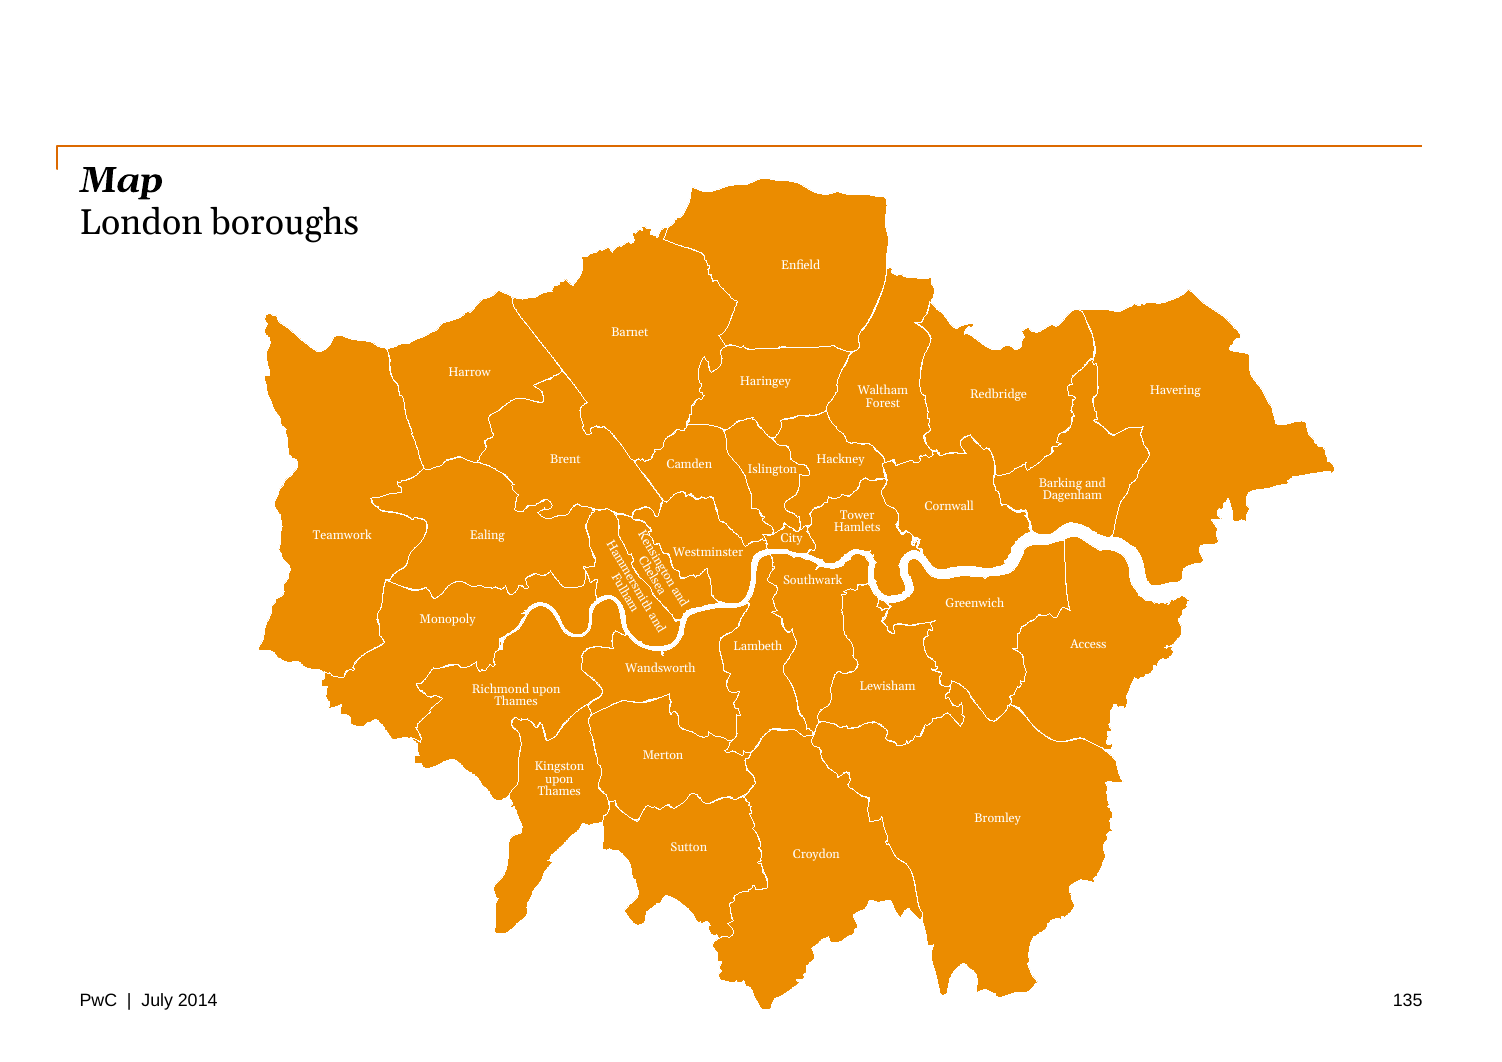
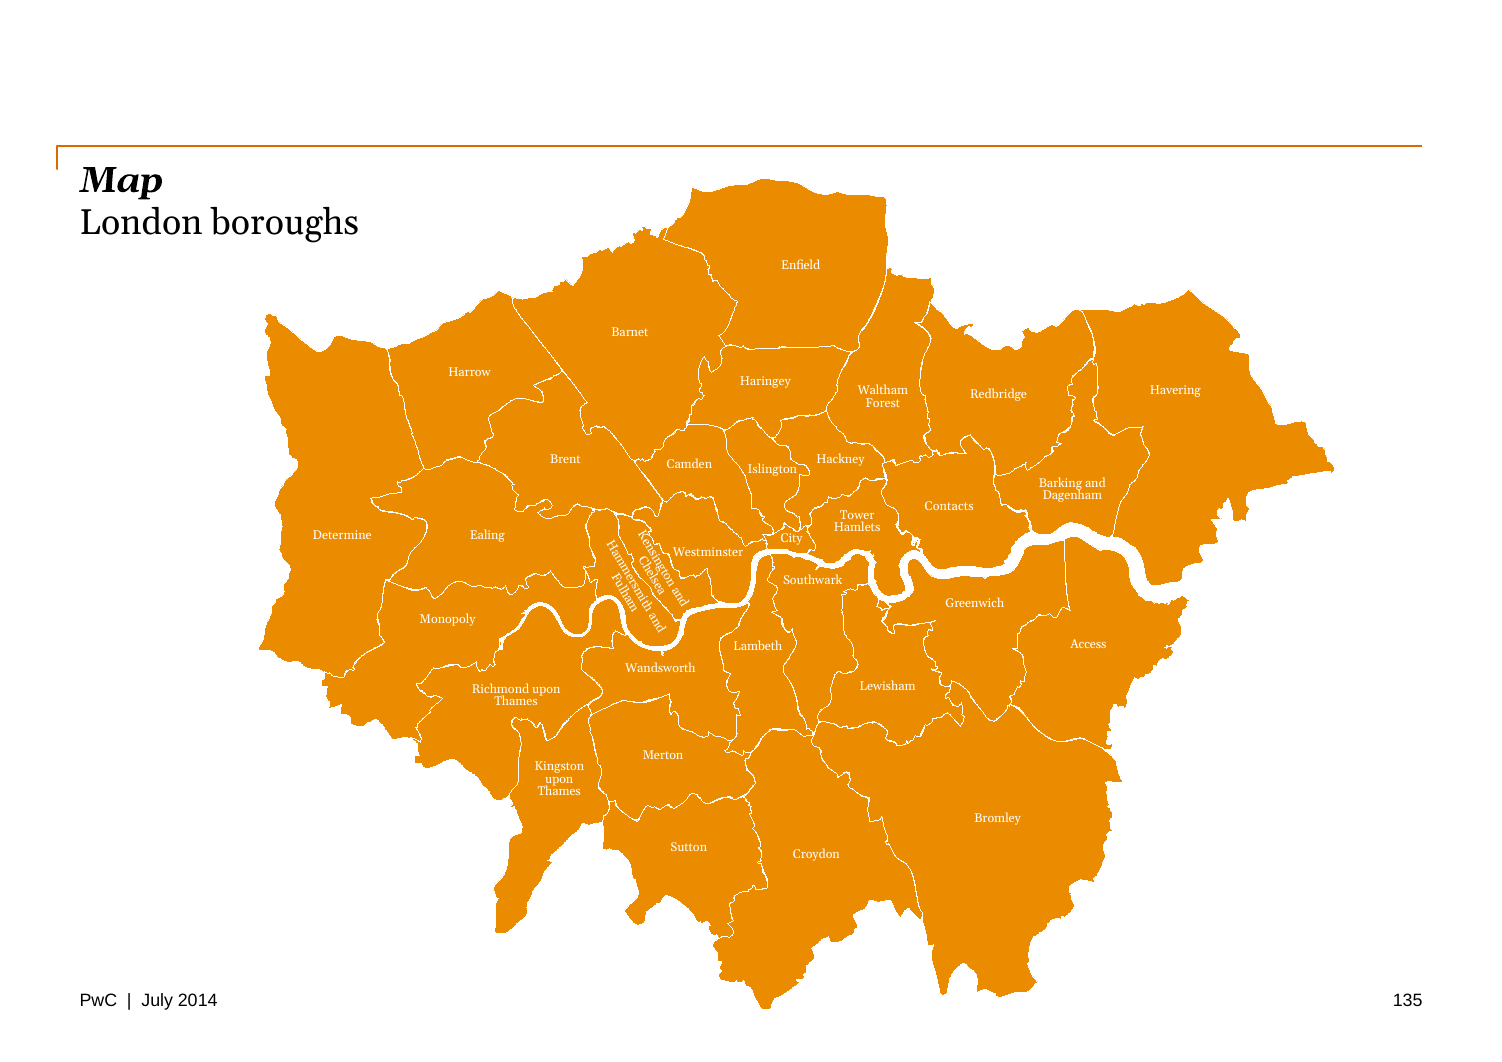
Cornwall: Cornwall -> Contacts
Teamwork: Teamwork -> Determine
